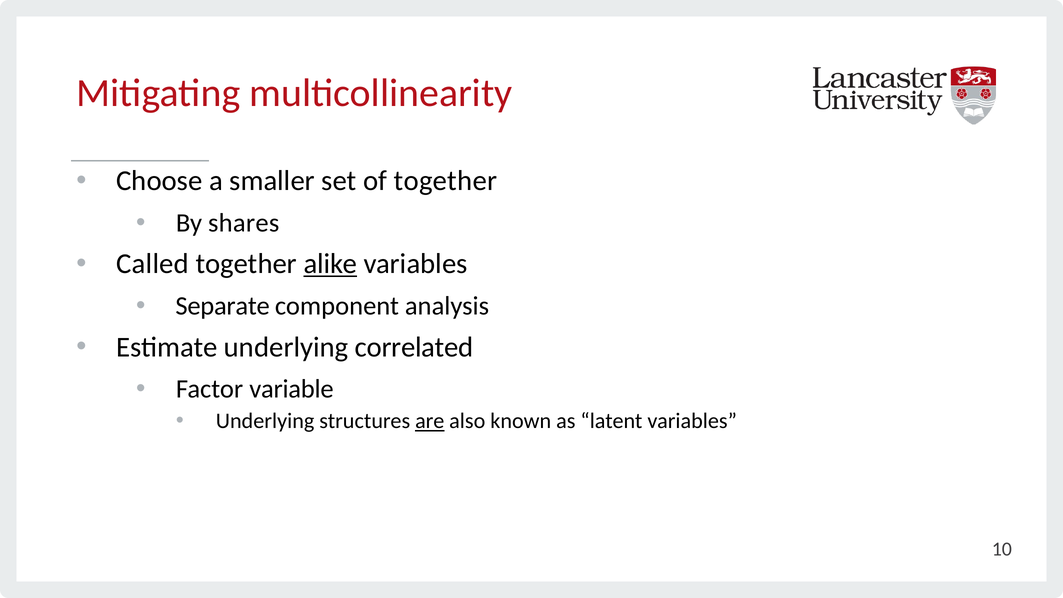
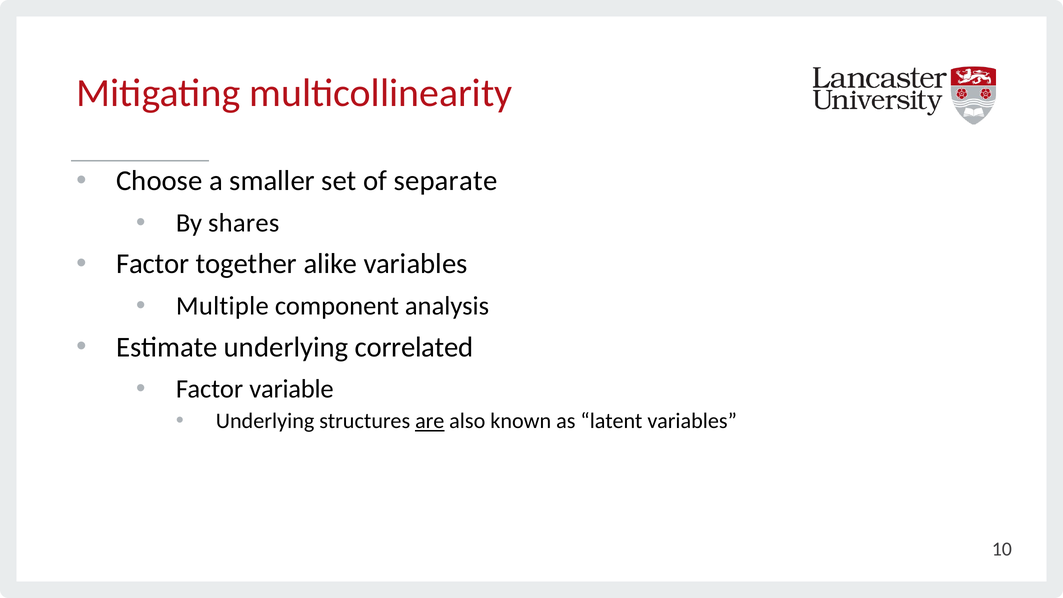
of together: together -> separate
Called at (153, 264): Called -> Factor
alike underline: present -> none
Separate: Separate -> Multiple
